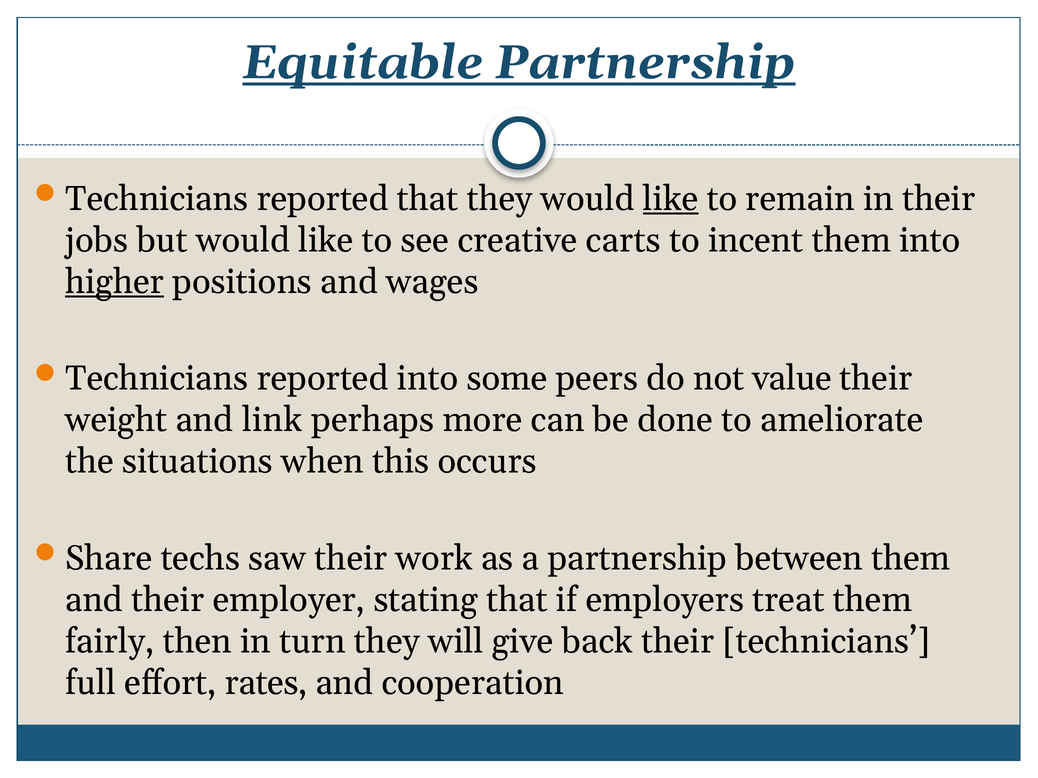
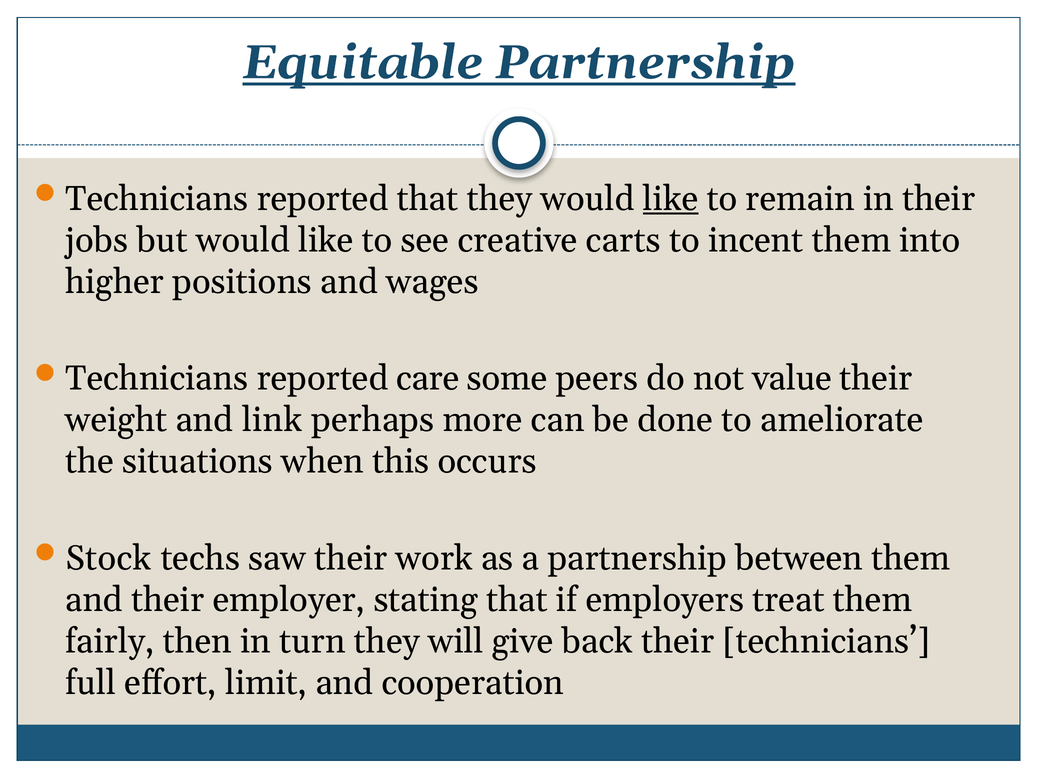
higher underline: present -> none
reported into: into -> care
Share: Share -> Stock
rates: rates -> limit
